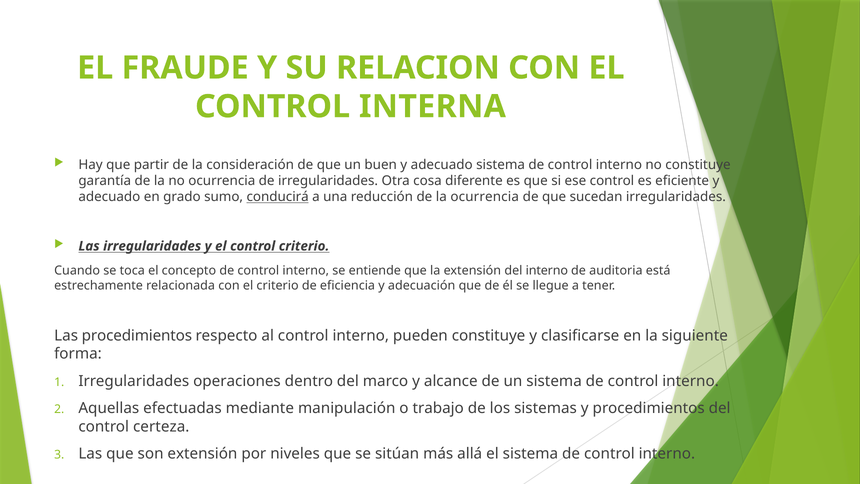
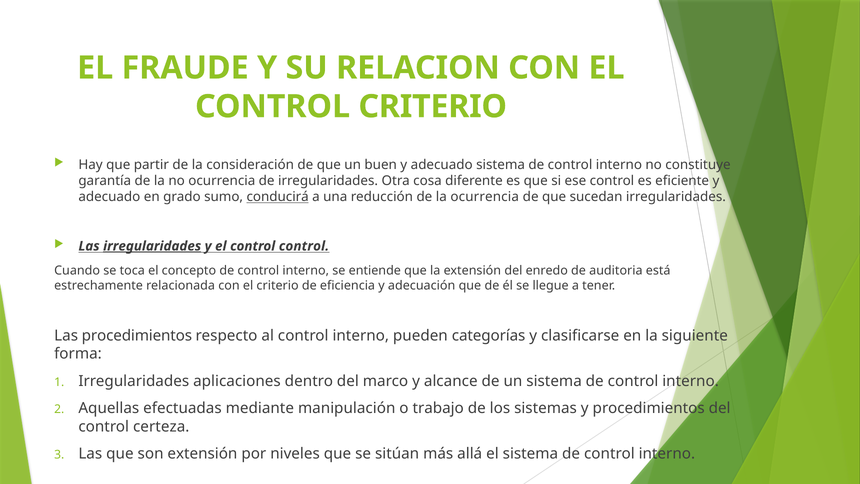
CONTROL INTERNA: INTERNA -> CRITERIO
irregularidades at (152, 246) underline: none -> present
control criterio: criterio -> control
del interno: interno -> enredo
pueden constituye: constituye -> categorías
operaciones: operaciones -> aplicaciones
